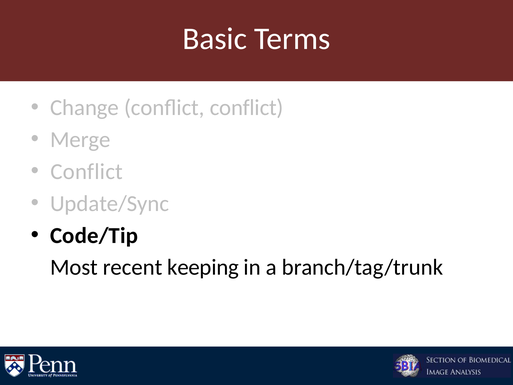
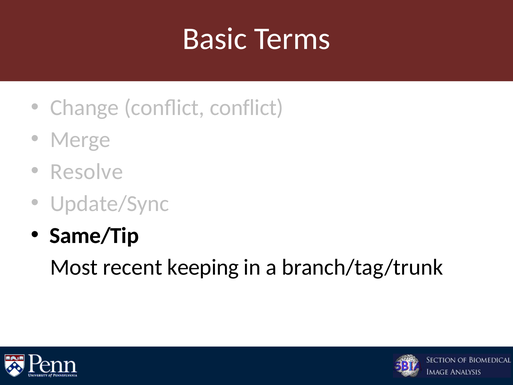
Conflict at (87, 171): Conflict -> Resolve
Code/Tip: Code/Tip -> Same/Tip
